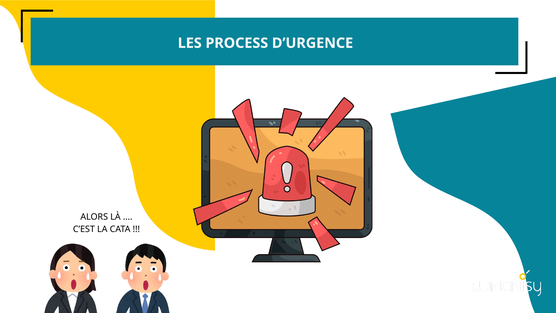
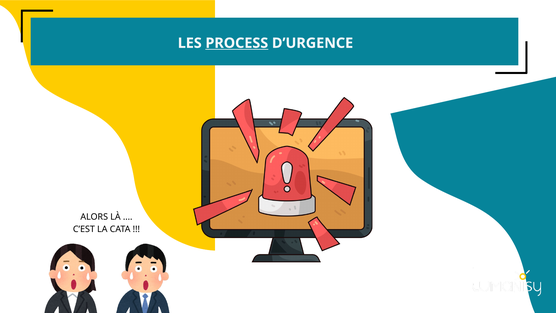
PROCESS underline: none -> present
